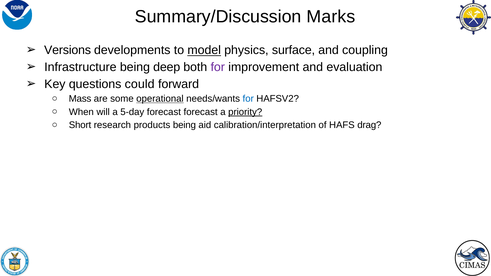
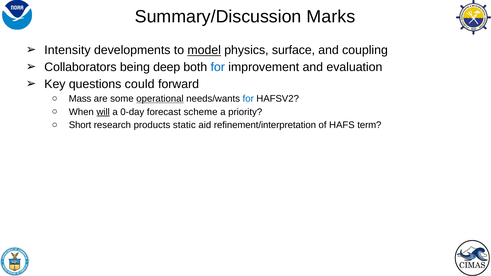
Versions: Versions -> Intensity
Infrastructure: Infrastructure -> Collaborators
for at (218, 67) colour: purple -> blue
will underline: none -> present
5-day: 5-day -> 0-day
forecast forecast: forecast -> scheme
priority underline: present -> none
products being: being -> static
calibration/interpretation: calibration/interpretation -> refinement/interpretation
drag: drag -> term
